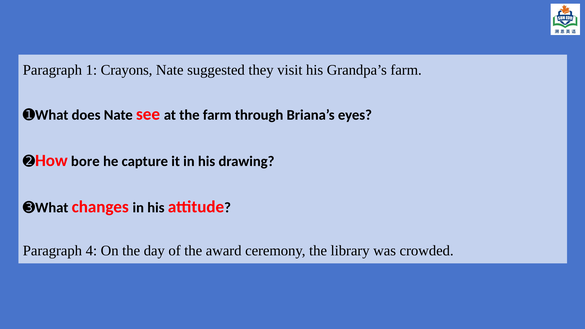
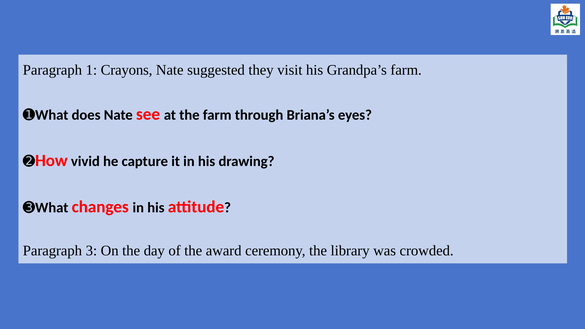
bore: bore -> vivid
4: 4 -> 3
